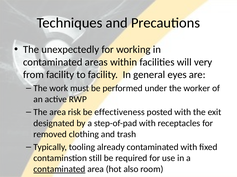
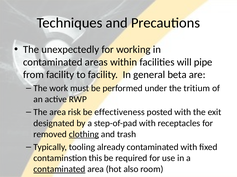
very: very -> pipe
eyes: eyes -> beta
worker: worker -> tritium
clothing underline: none -> present
still: still -> this
